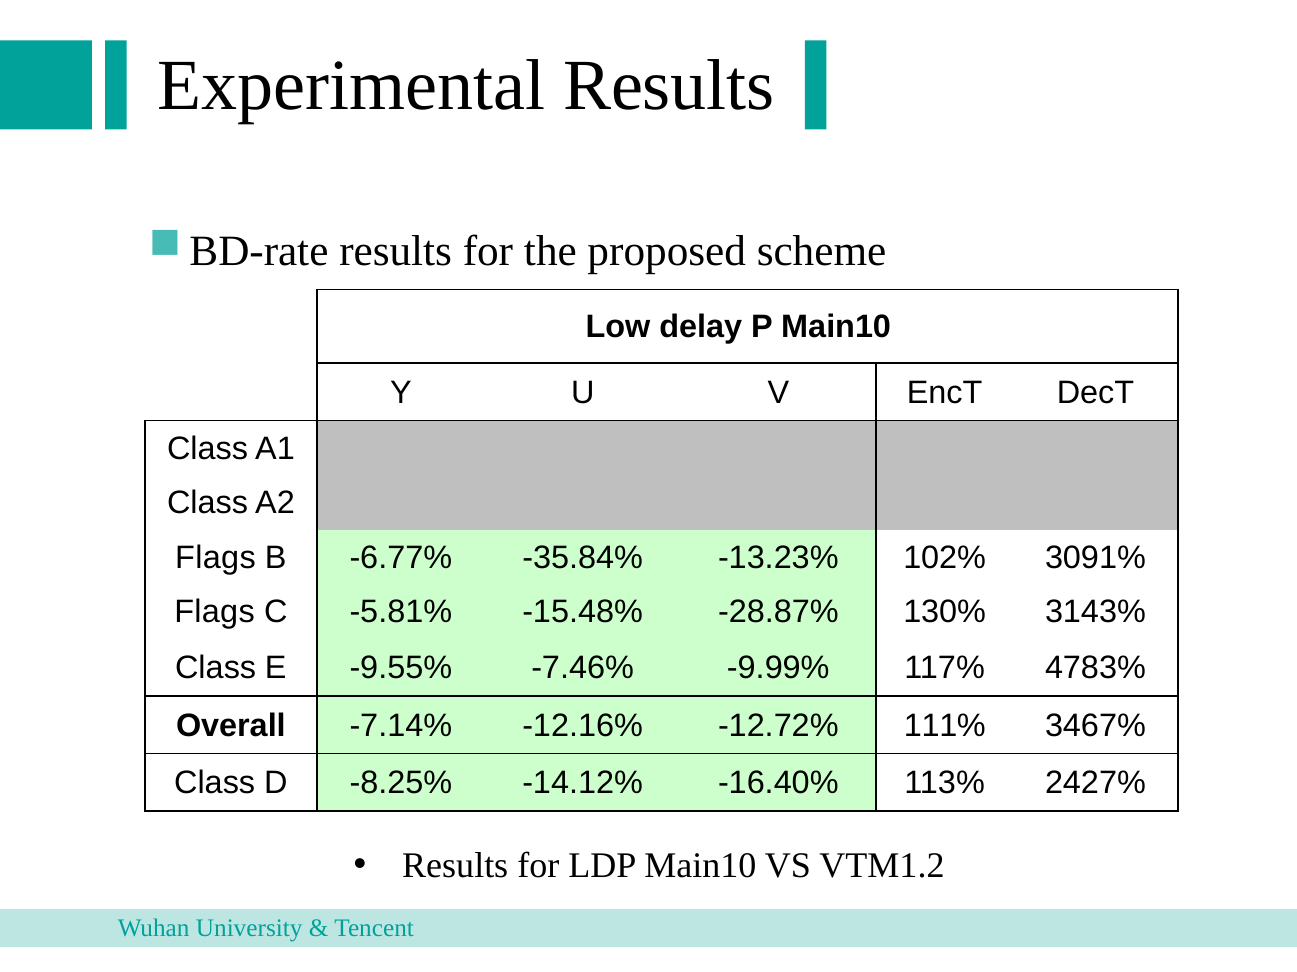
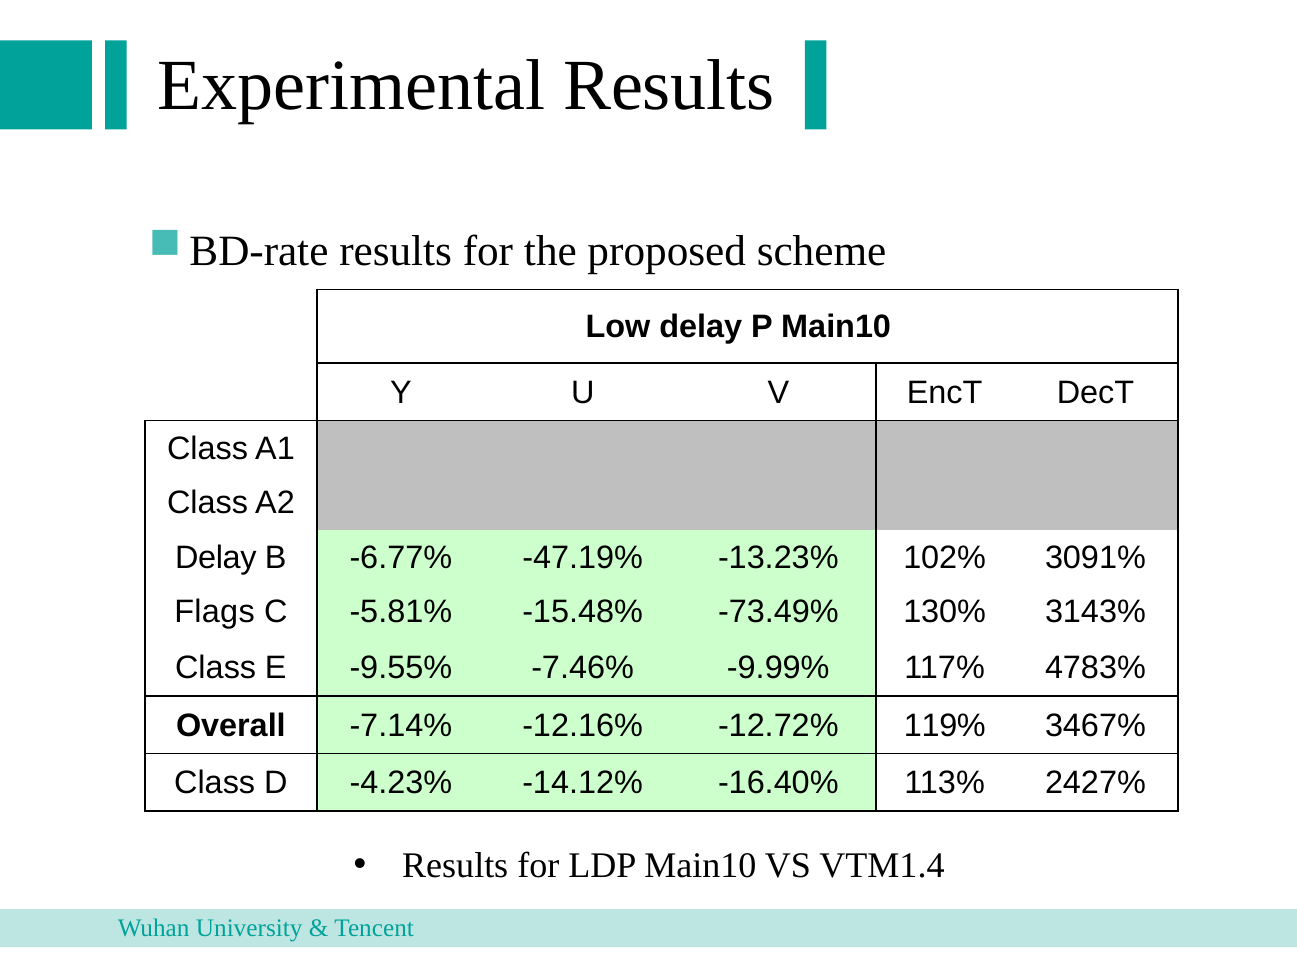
Flags at (215, 558): Flags -> Delay
-35.84%: -35.84% -> -47.19%
-28.87%: -28.87% -> -73.49%
111%: 111% -> 119%
-8.25%: -8.25% -> -4.23%
VTM1.2: VTM1.2 -> VTM1.4
